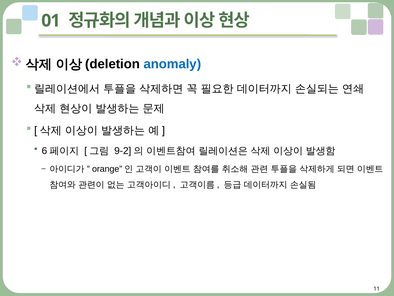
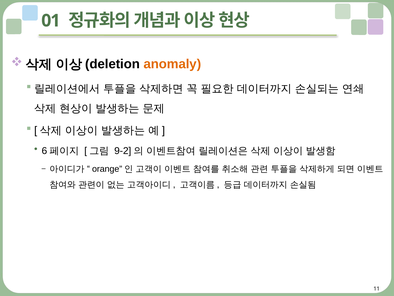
anomaly colour: blue -> orange
